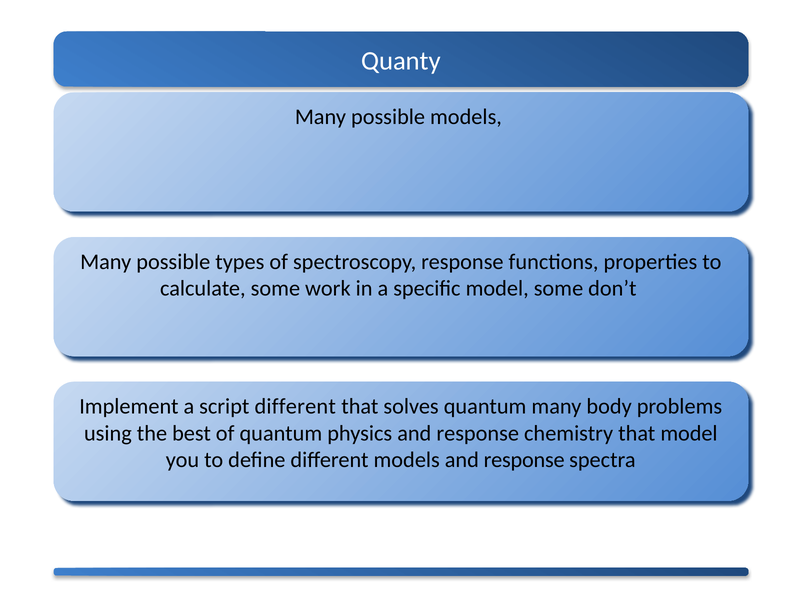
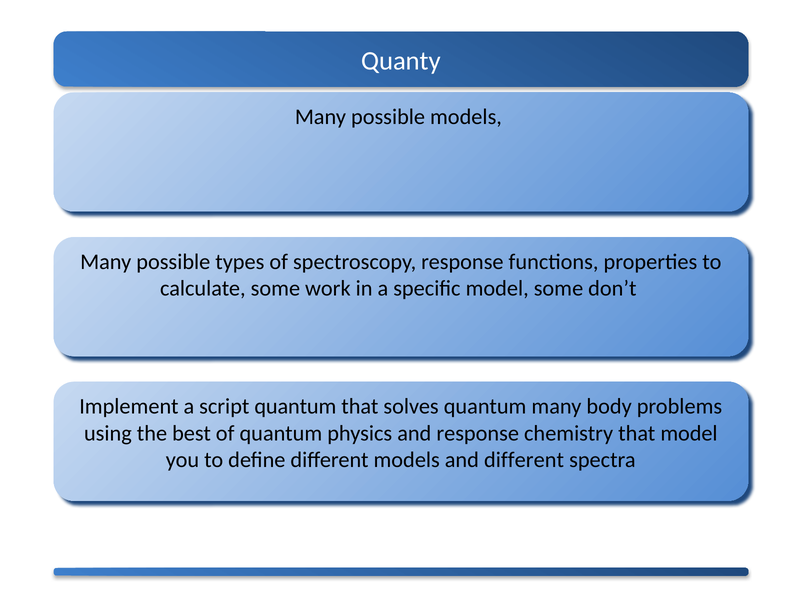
script different: different -> quantum
models and response: response -> different
